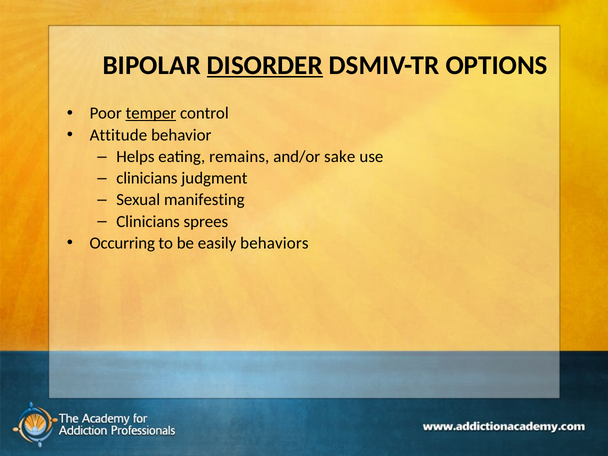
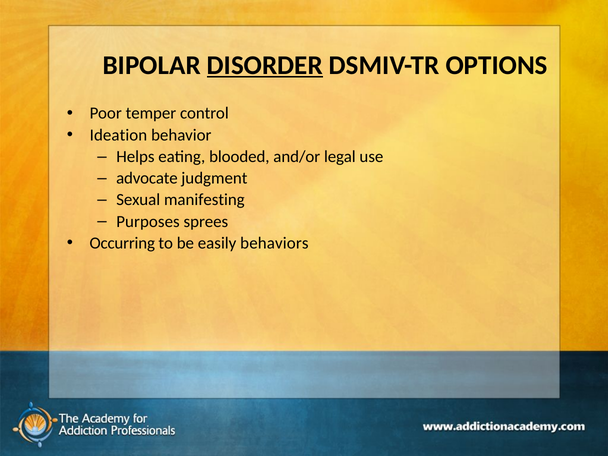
temper underline: present -> none
Attitude: Attitude -> Ideation
remains: remains -> blooded
sake: sake -> legal
clinicians at (147, 178): clinicians -> advocate
Clinicians at (148, 221): Clinicians -> Purposes
